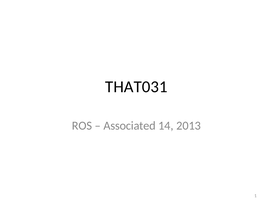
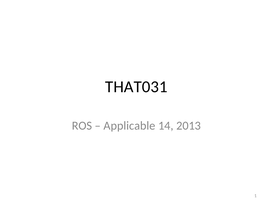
Associated: Associated -> Applicable
